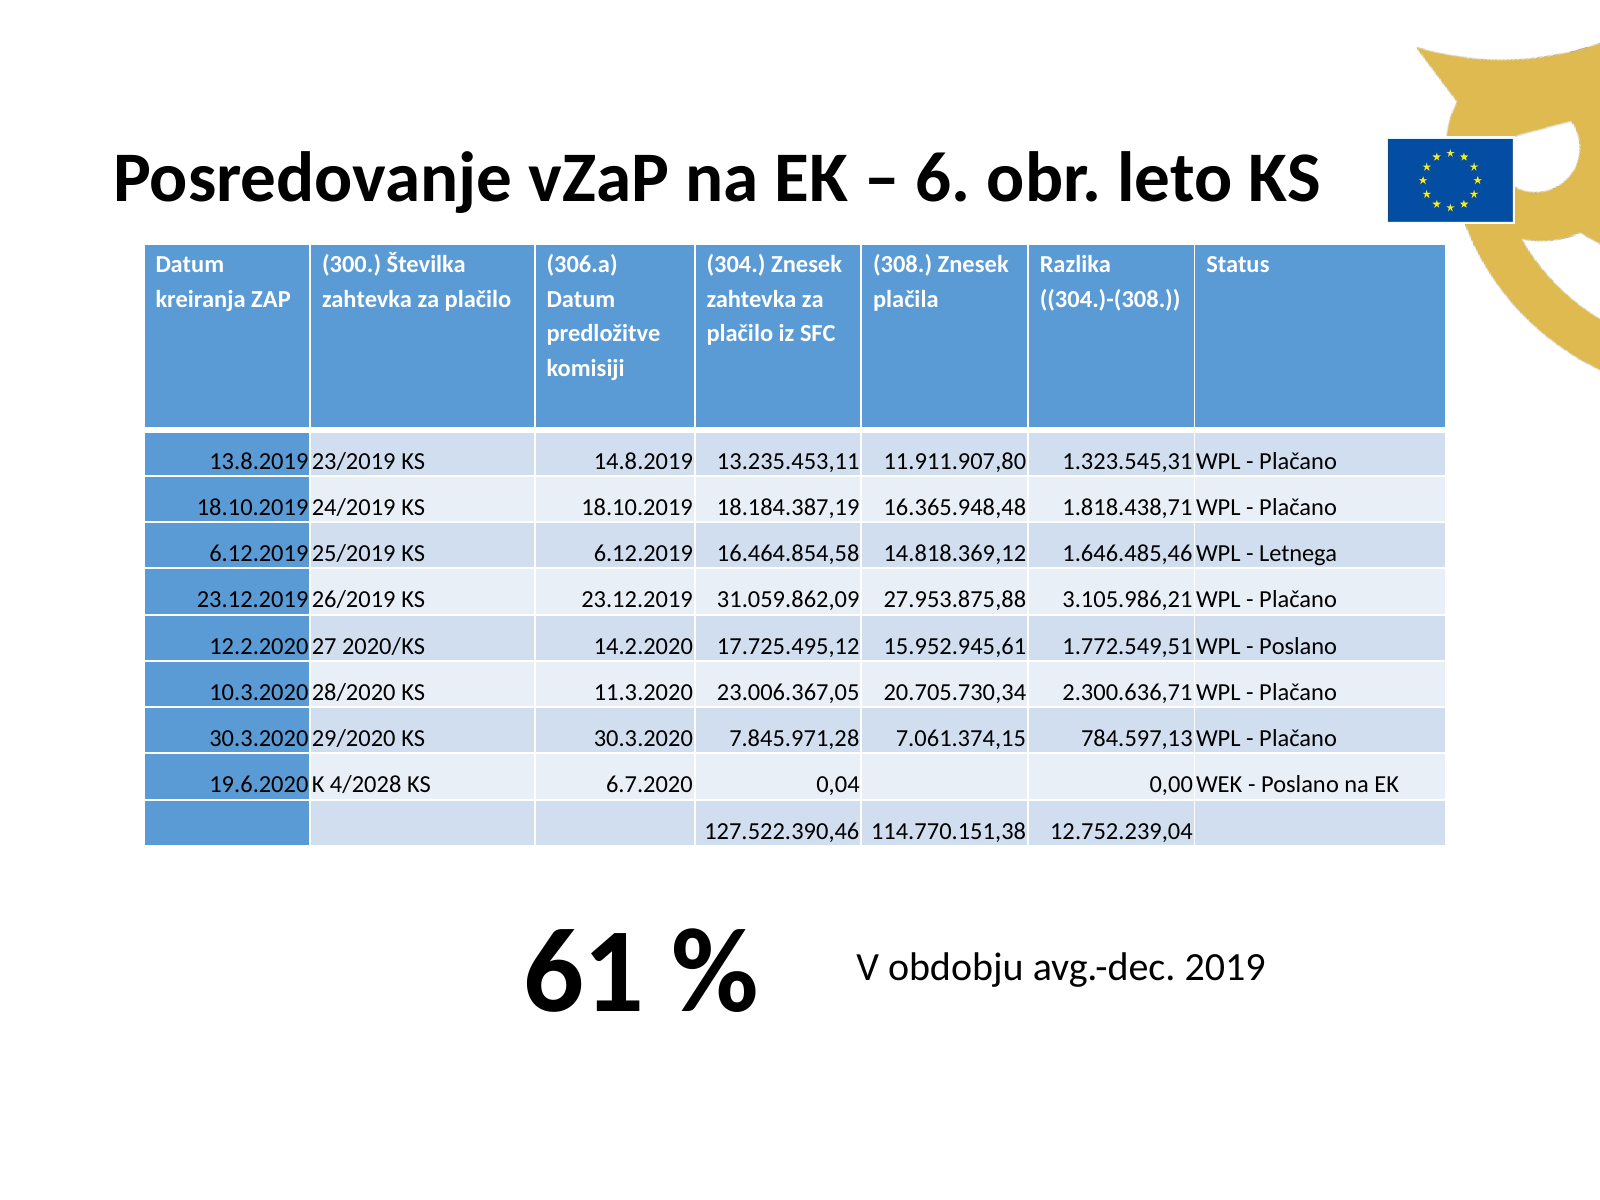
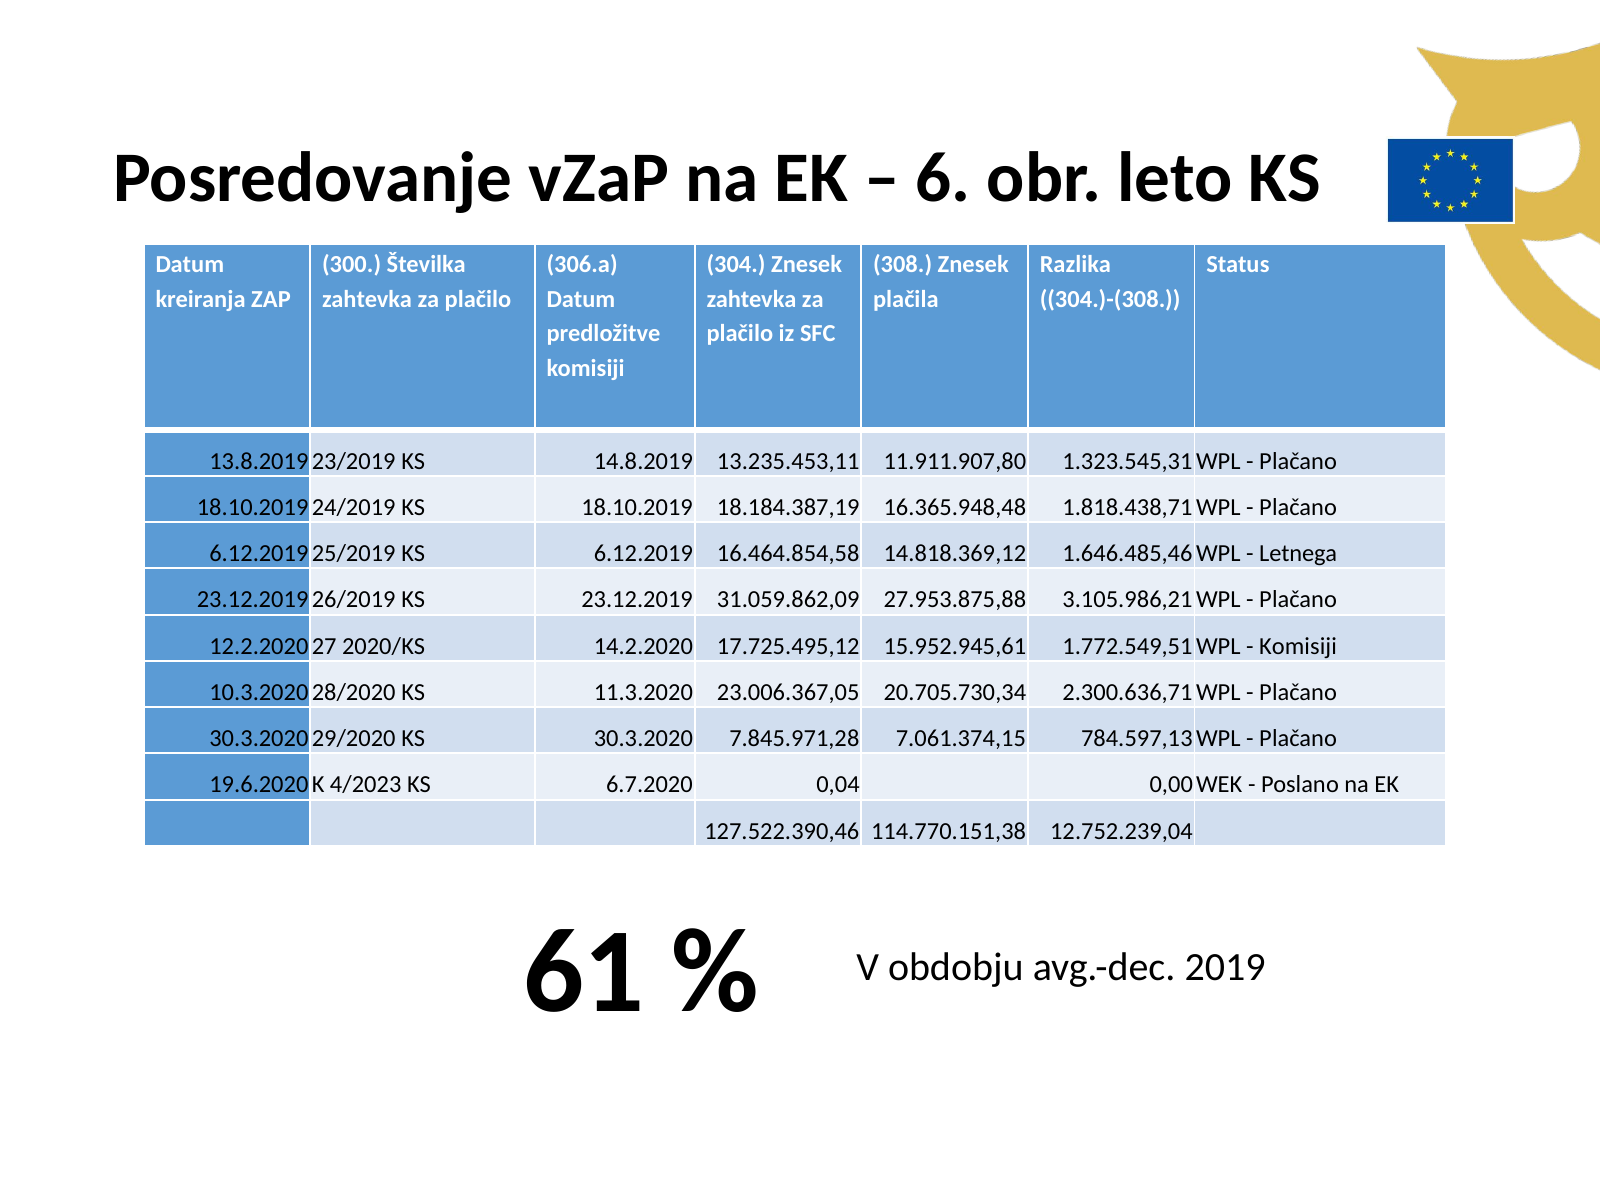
Poslano at (1298, 646): Poslano -> Komisiji
4/2028: 4/2028 -> 4/2023
